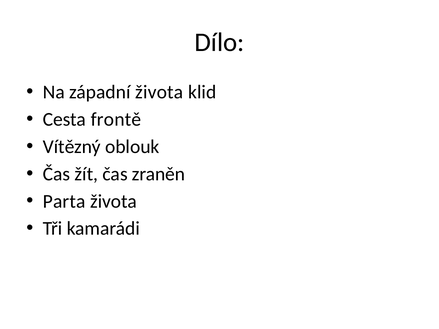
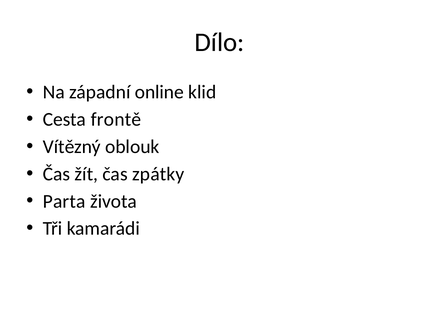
západní života: života -> online
zraněn: zraněn -> zpátky
